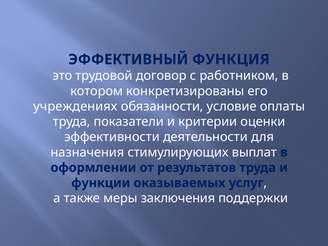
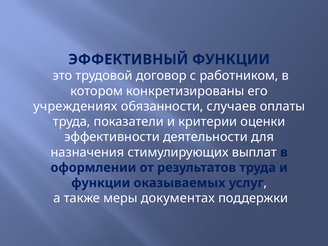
ЭФФЕКТИВНЫЙ ФУНКЦИЯ: ФУНКЦИЯ -> ФУНКЦИИ
условие: условие -> случаев
заключения: заключения -> документах
